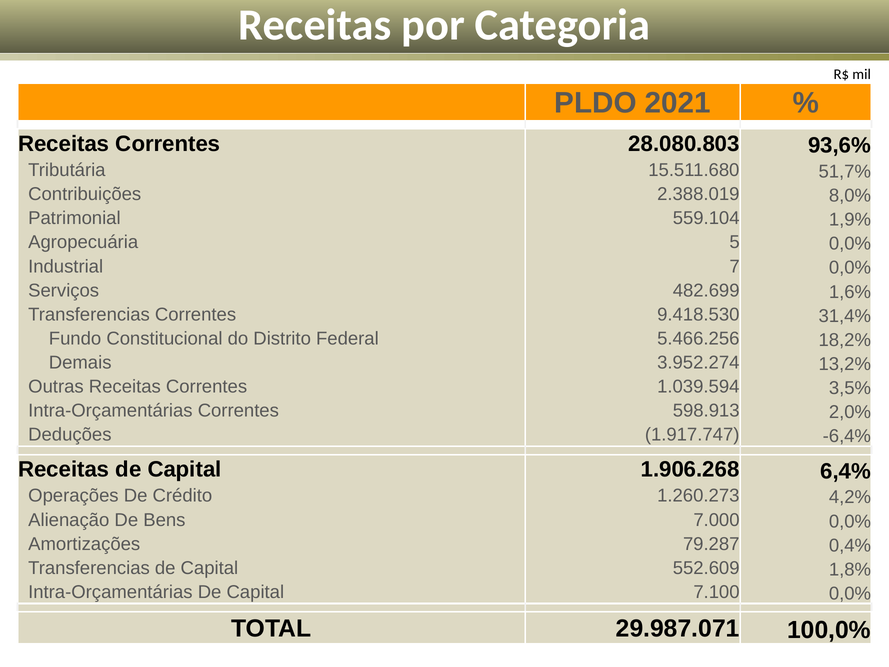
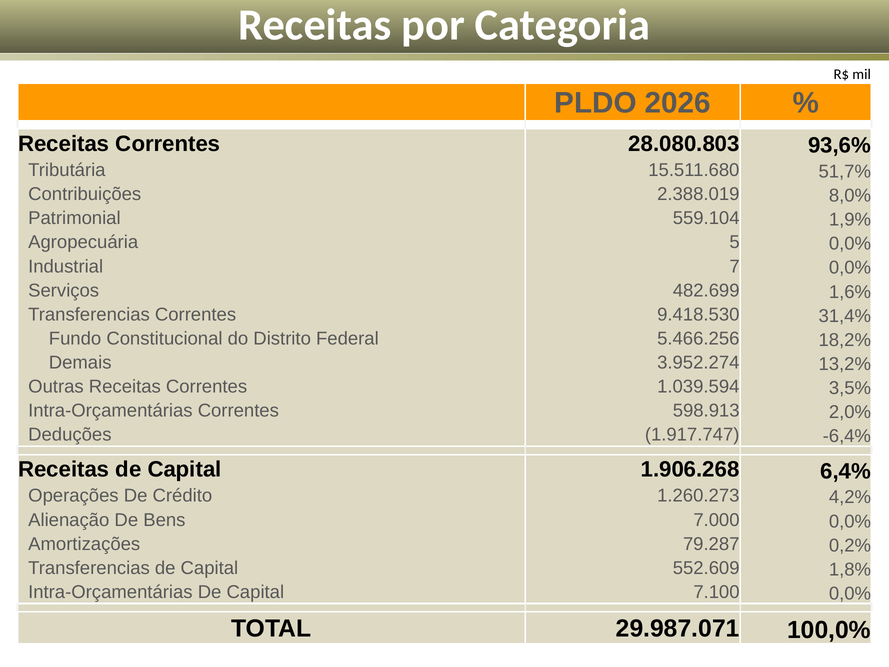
2021: 2021 -> 2026
0,4%: 0,4% -> 0,2%
